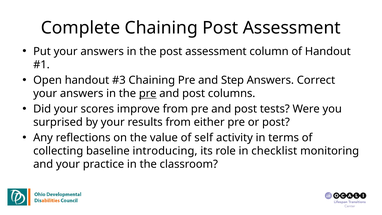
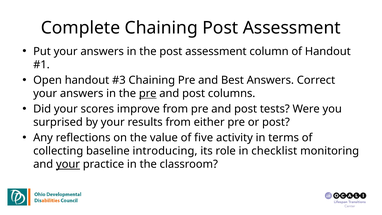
Step: Step -> Best
self: self -> five
your at (68, 164) underline: none -> present
